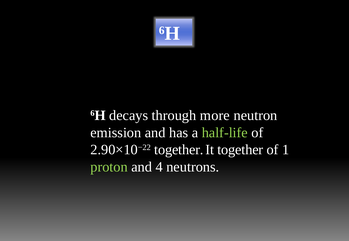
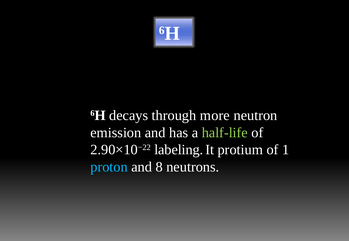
2.90×10−22 together: together -> labeling
It together: together -> protium
proton colour: light green -> light blue
4: 4 -> 8
